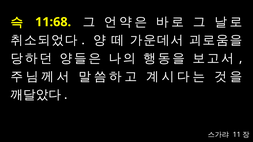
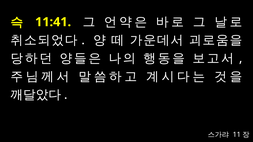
11:68: 11:68 -> 11:41
